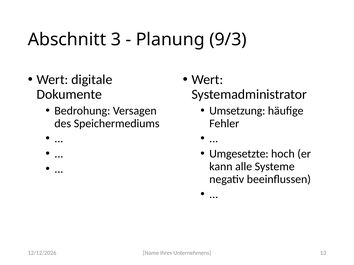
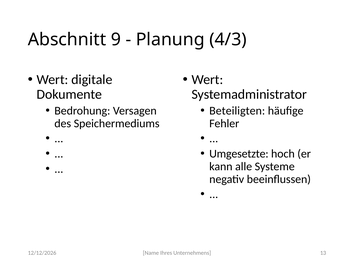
3: 3 -> 9
9/3: 9/3 -> 4/3
Umsetzung: Umsetzung -> Beteiligten
